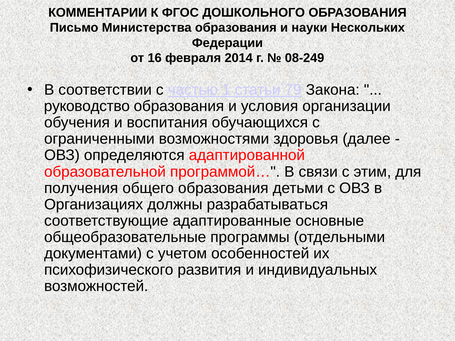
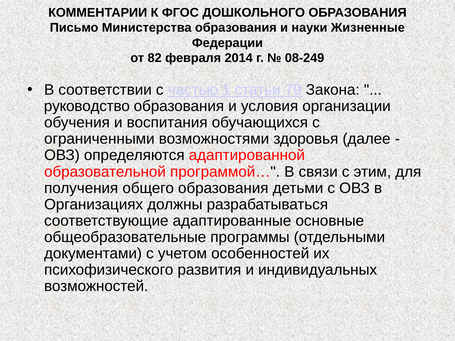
Нескольких: Нескольких -> Жизненные
16: 16 -> 82
